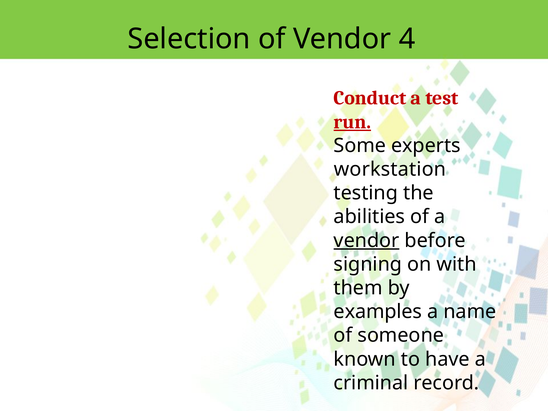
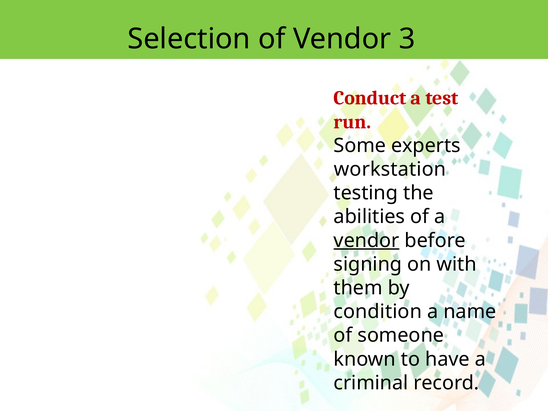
4: 4 -> 3
run underline: present -> none
examples: examples -> condition
